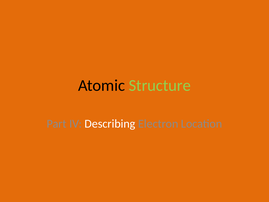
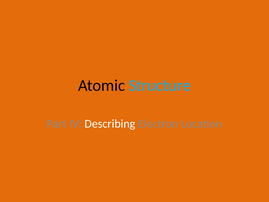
Structure colour: light green -> light blue
